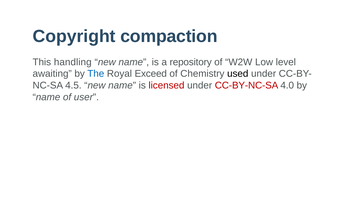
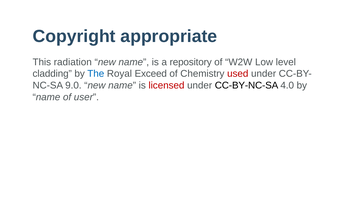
compaction: compaction -> appropriate
handling: handling -> radiation
awaiting: awaiting -> cladding
used colour: black -> red
4.5: 4.5 -> 9.0
CC-BY-NC-SA colour: red -> black
